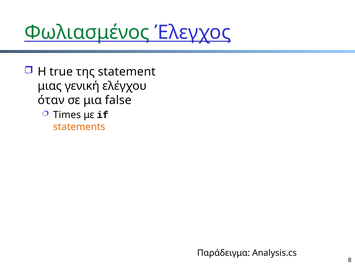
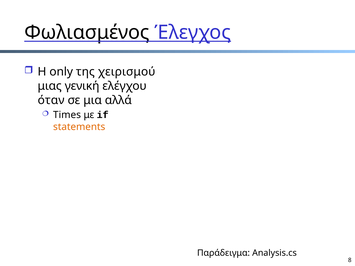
Φωλιασμένος colour: green -> black
true: true -> only
statement: statement -> χειρισμού
false: false -> αλλά
